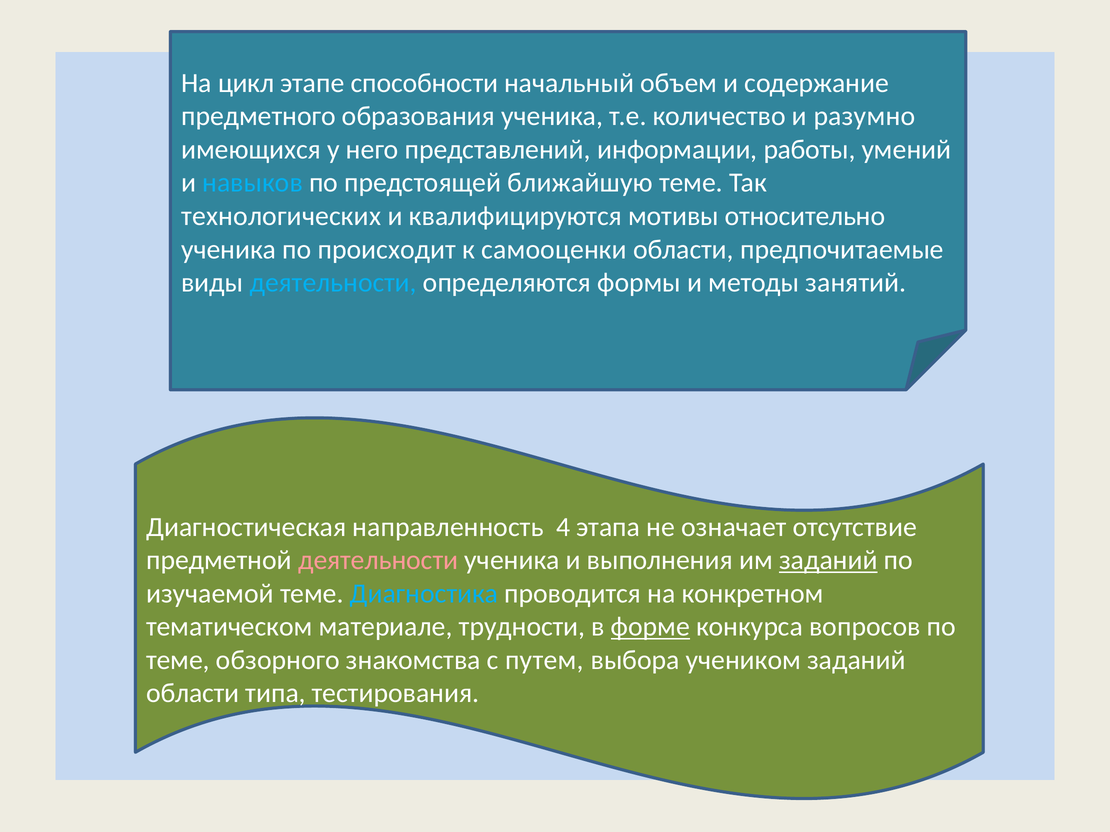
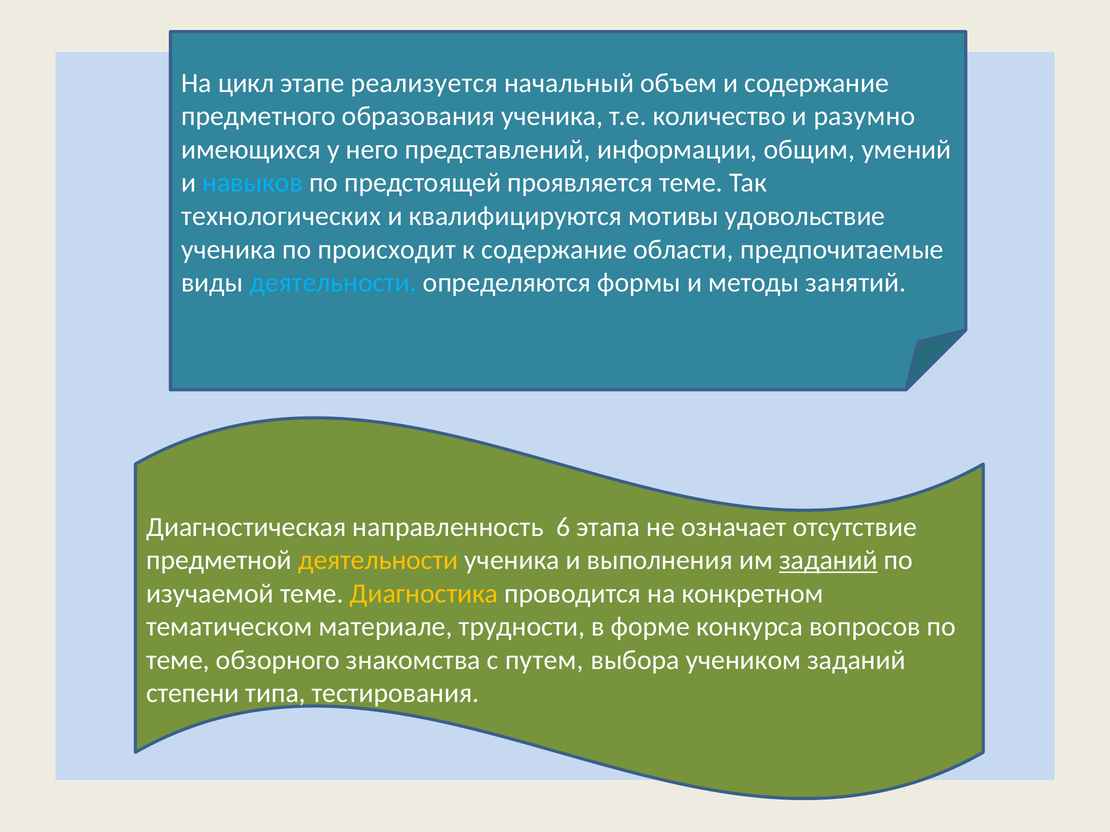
способности: способности -> реализуется
работы: работы -> общим
ближайшую: ближайшую -> проявляется
относительно: относительно -> удовольствие
к самооценки: самооценки -> содержание
4: 4 -> 6
деятельности at (378, 561) colour: pink -> yellow
Диагностика colour: light blue -> yellow
форме underline: present -> none
области at (193, 694): области -> степени
